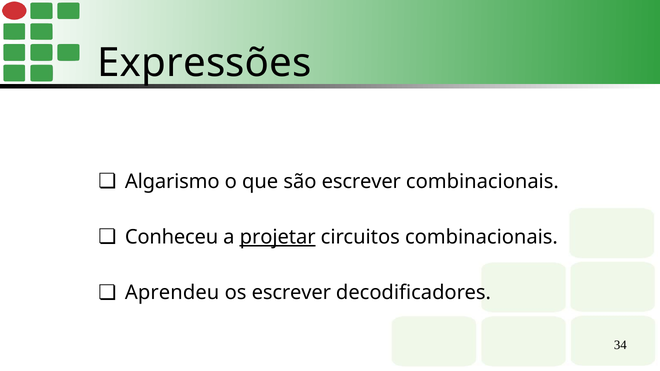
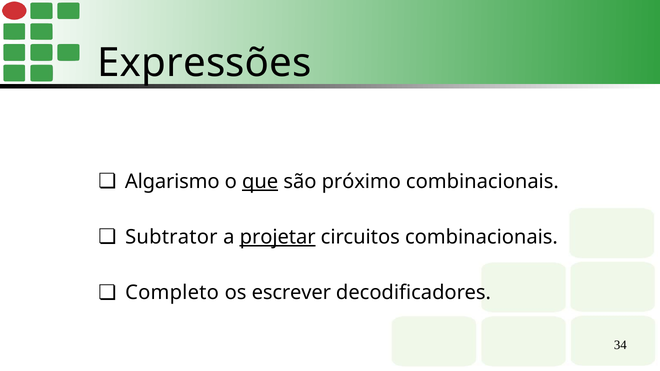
que underline: none -> present
são escrever: escrever -> próximo
Conheceu: Conheceu -> Subtrator
Aprendeu: Aprendeu -> Completo
